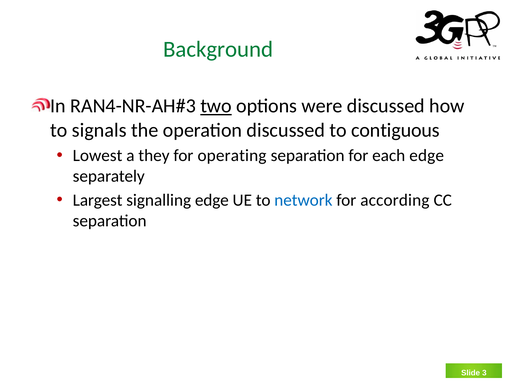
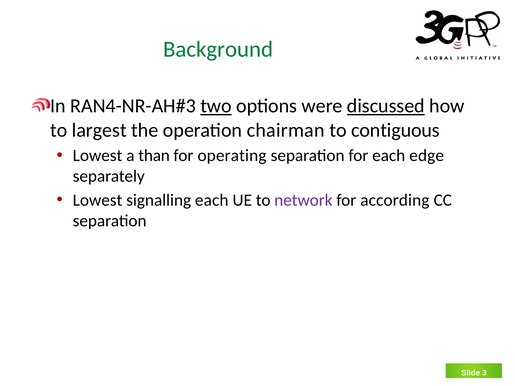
discussed at (386, 106) underline: none -> present
signals: signals -> largest
operation discussed: discussed -> chairman
they: they -> than
Largest at (98, 200): Largest -> Lowest
signalling edge: edge -> each
network colour: blue -> purple
